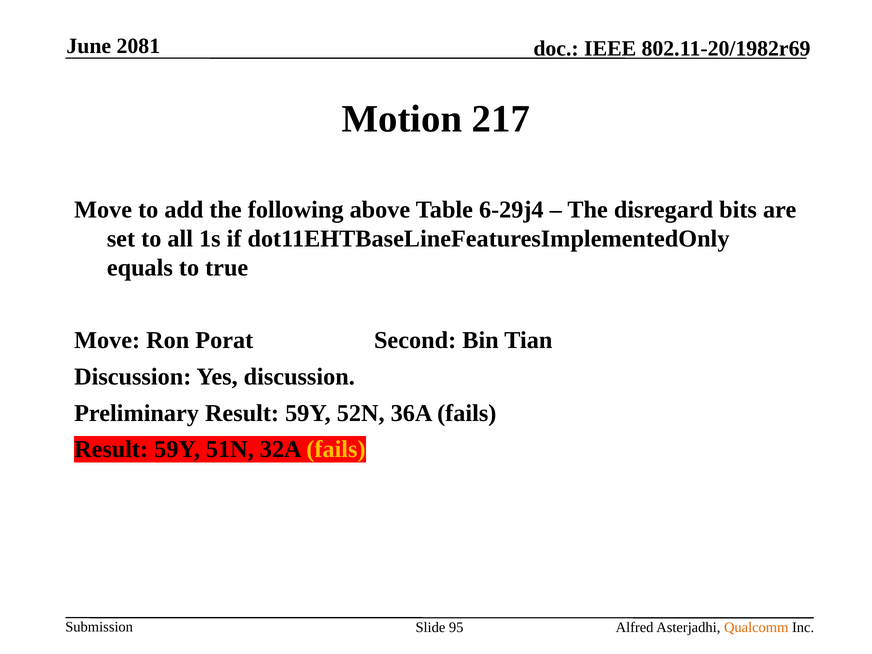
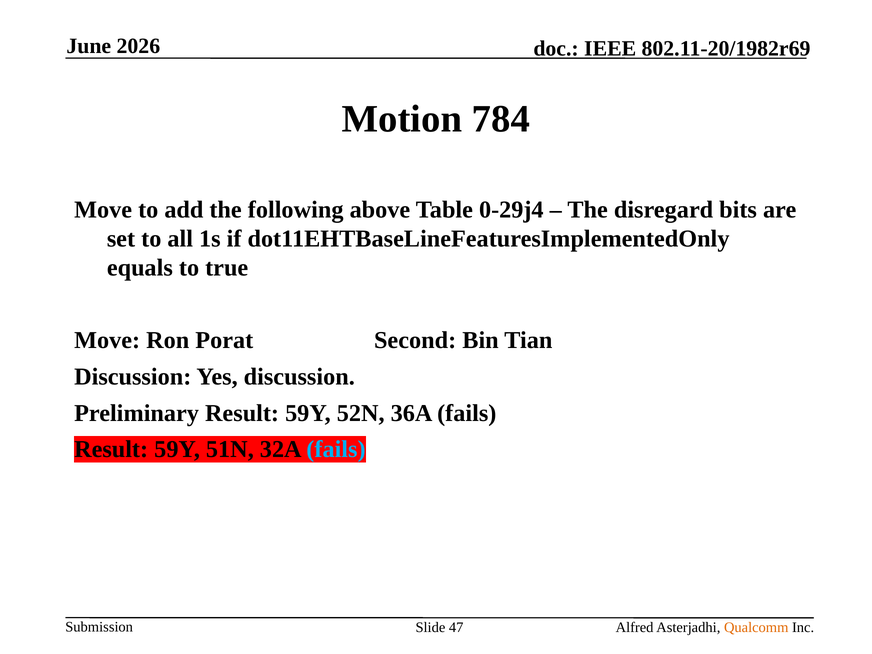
2081: 2081 -> 2026
217: 217 -> 784
6-29j4: 6-29j4 -> 0-29j4
fails at (336, 449) colour: yellow -> light blue
95: 95 -> 47
